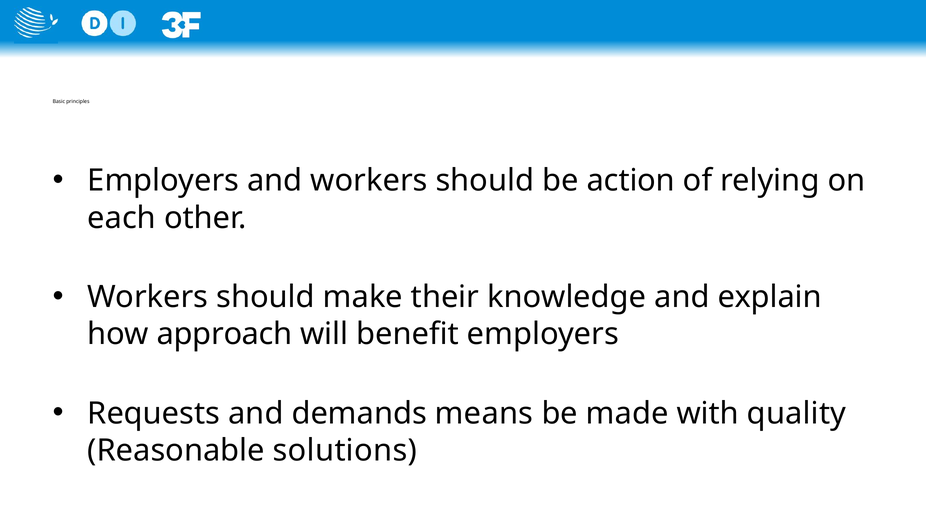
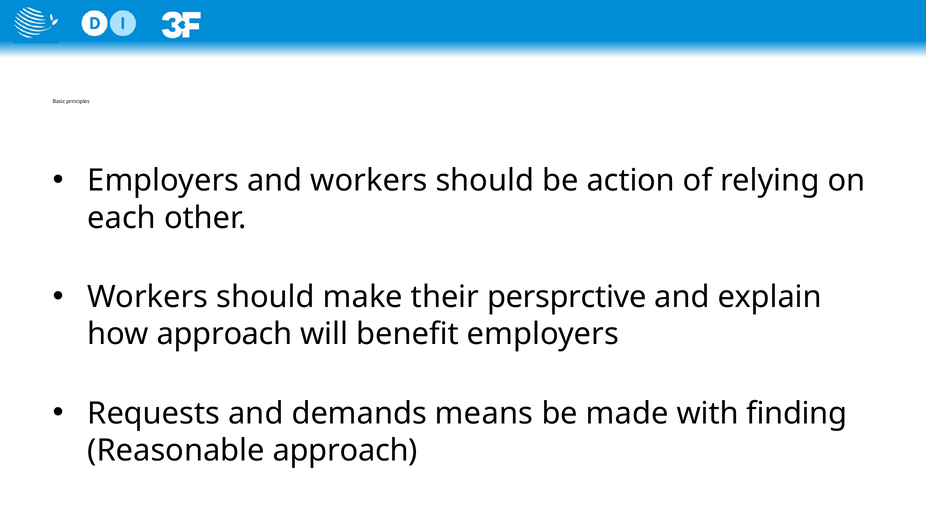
knowledge: knowledge -> persprctive
quality: quality -> finding
Reasonable solutions: solutions -> approach
